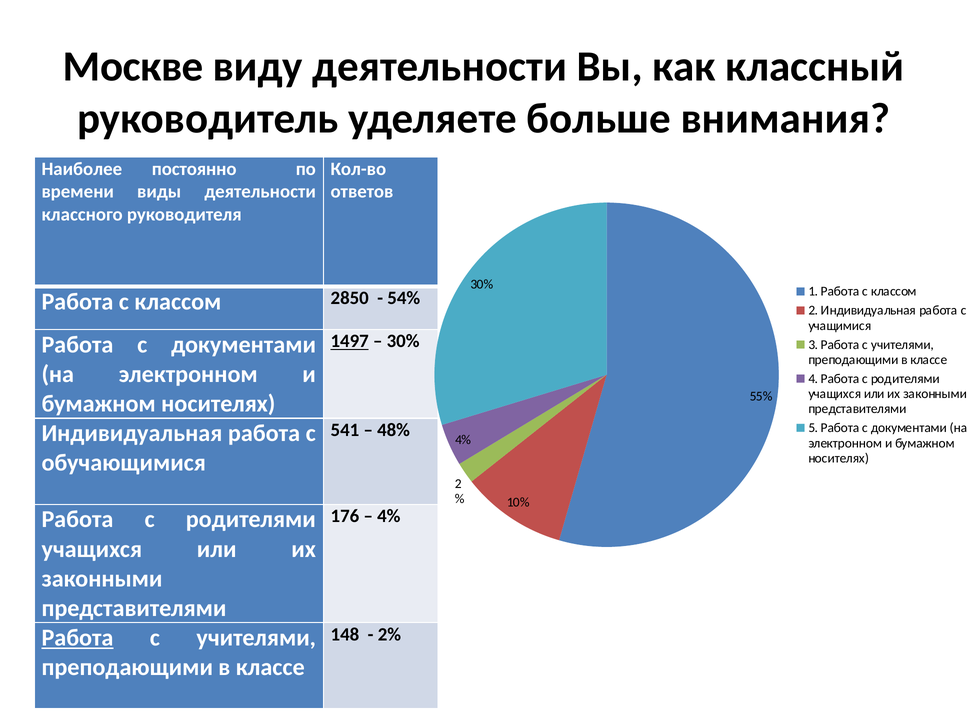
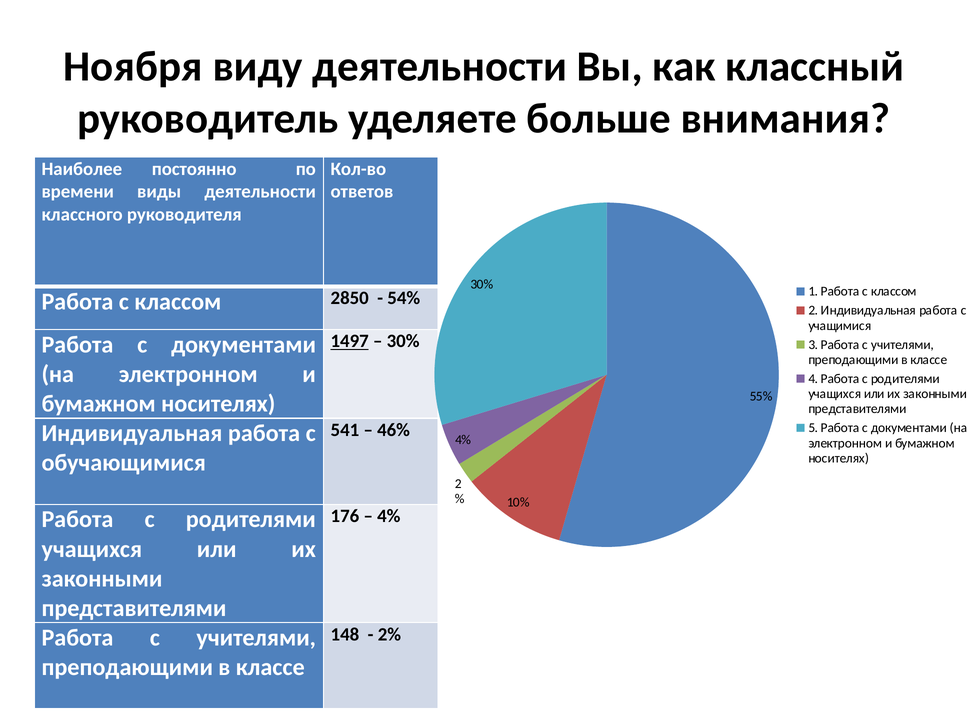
Москве: Москве -> Ноября
48%: 48% -> 46%
Работа at (77, 638) underline: present -> none
